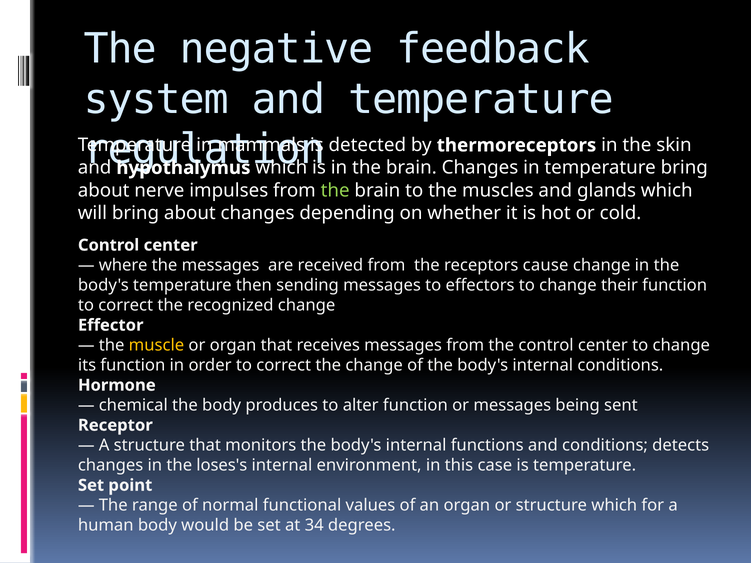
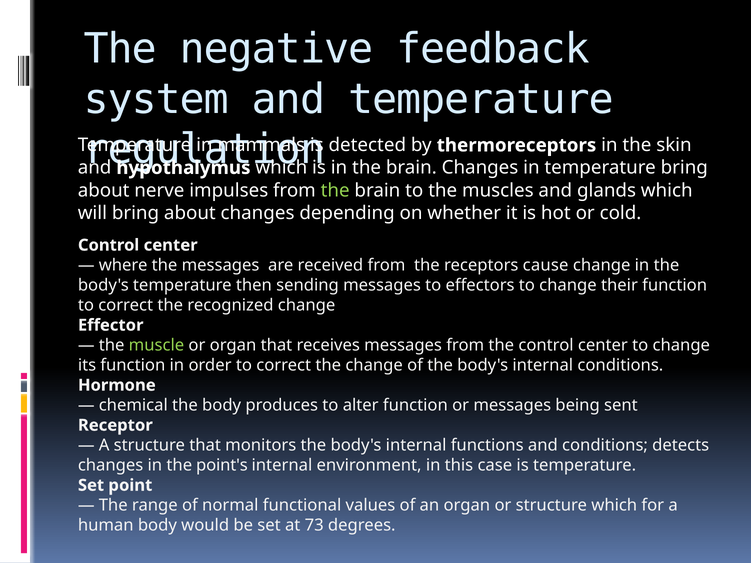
muscle colour: yellow -> light green
loses's: loses's -> point's
34: 34 -> 73
